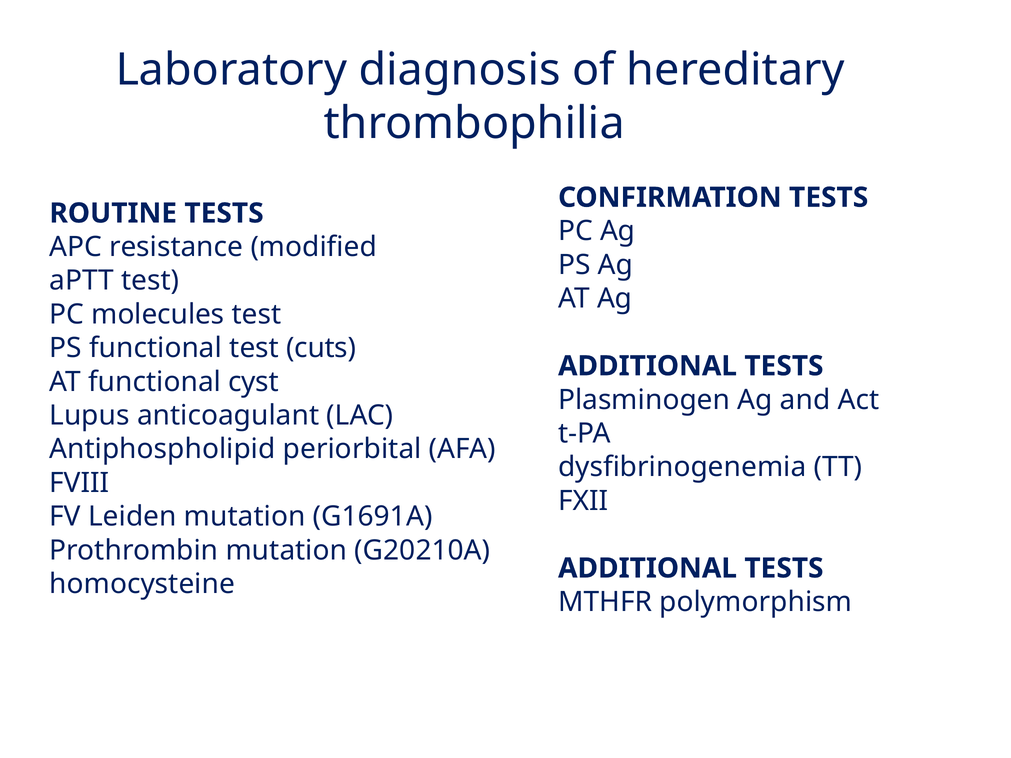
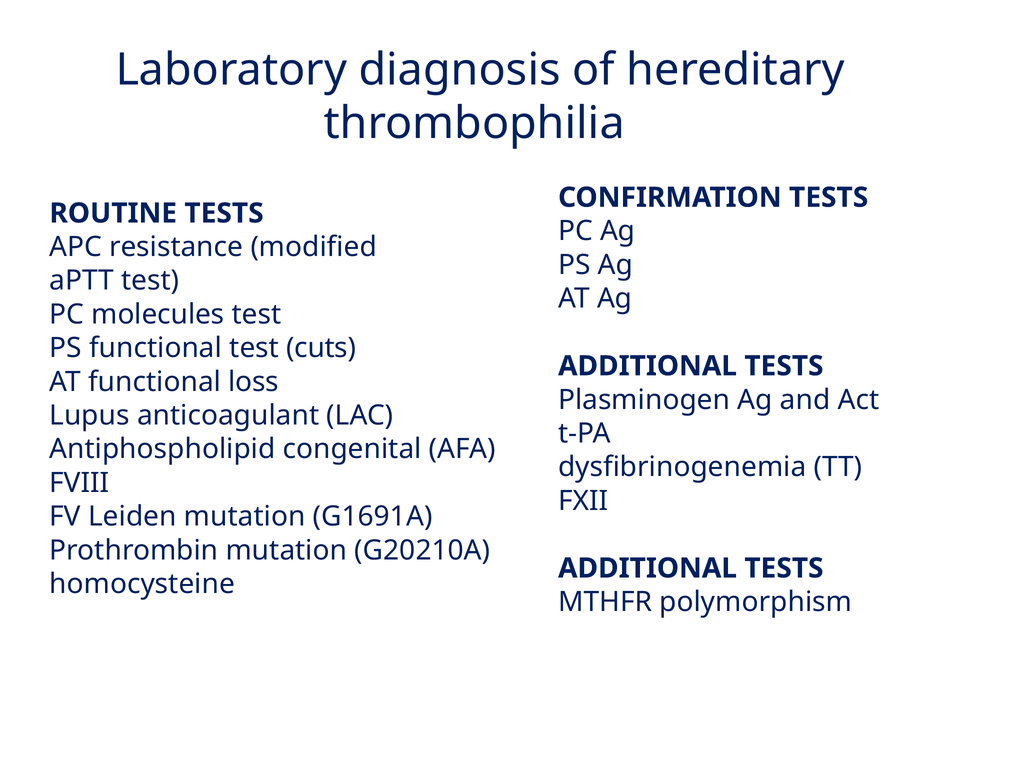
cyst: cyst -> loss
periorbital: periorbital -> congenital
